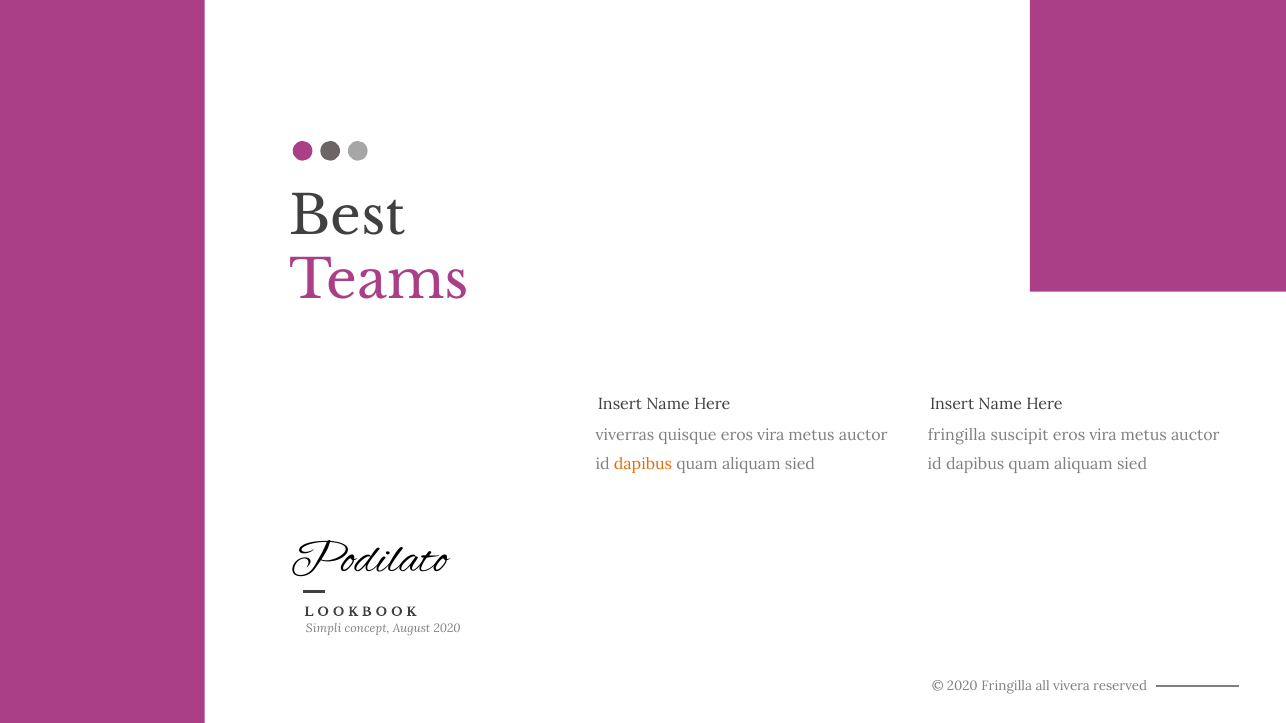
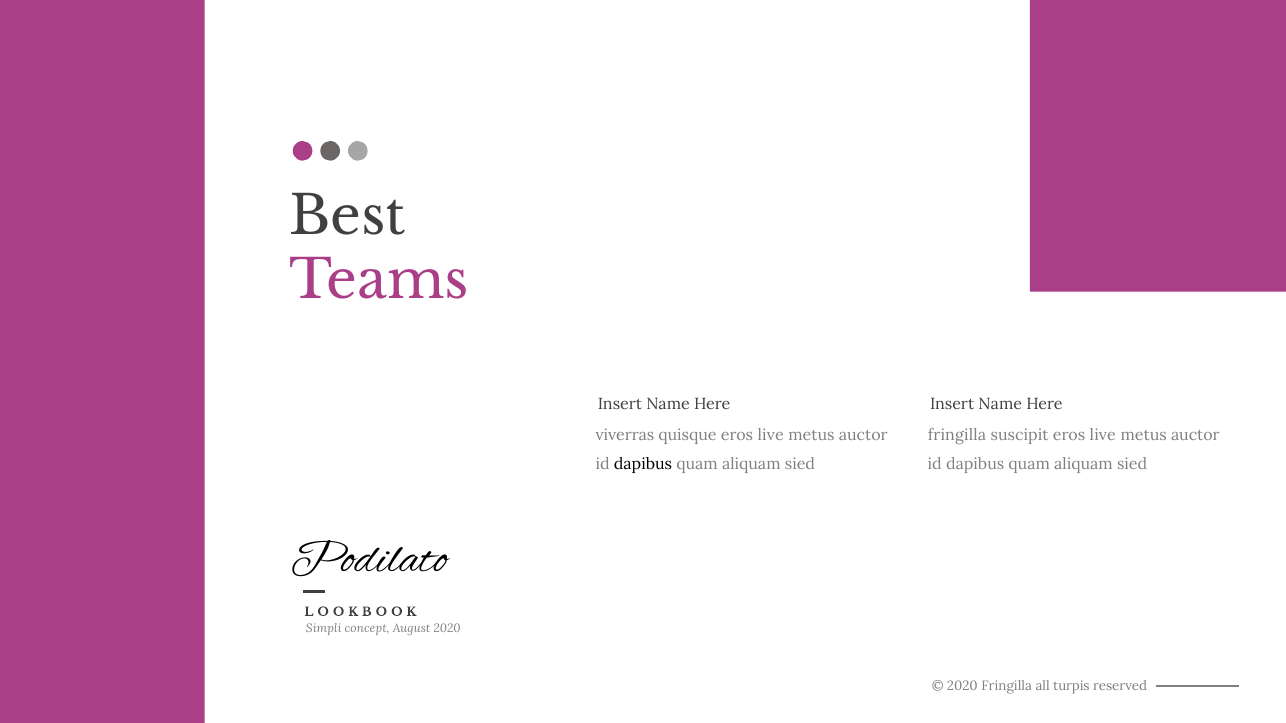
vira at (771, 435): vira -> live
suscipit eros vira: vira -> live
dapibus at (643, 464) colour: orange -> black
vivera: vivera -> turpis
